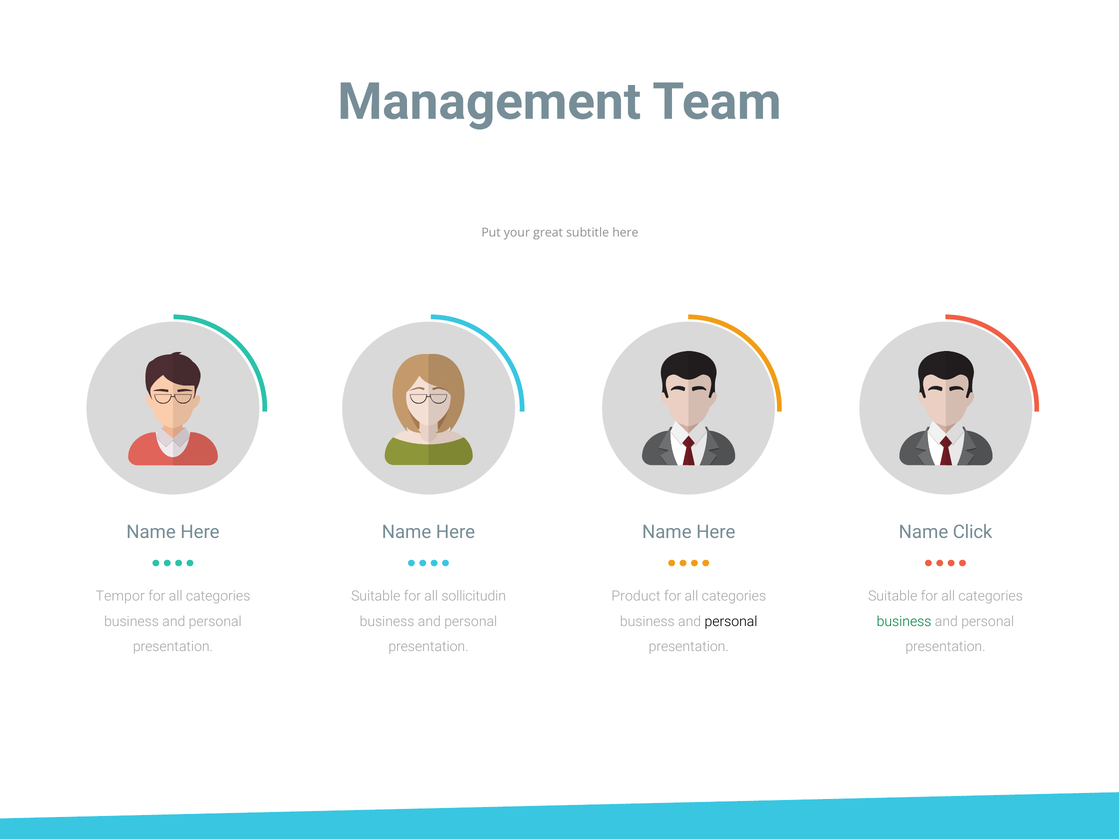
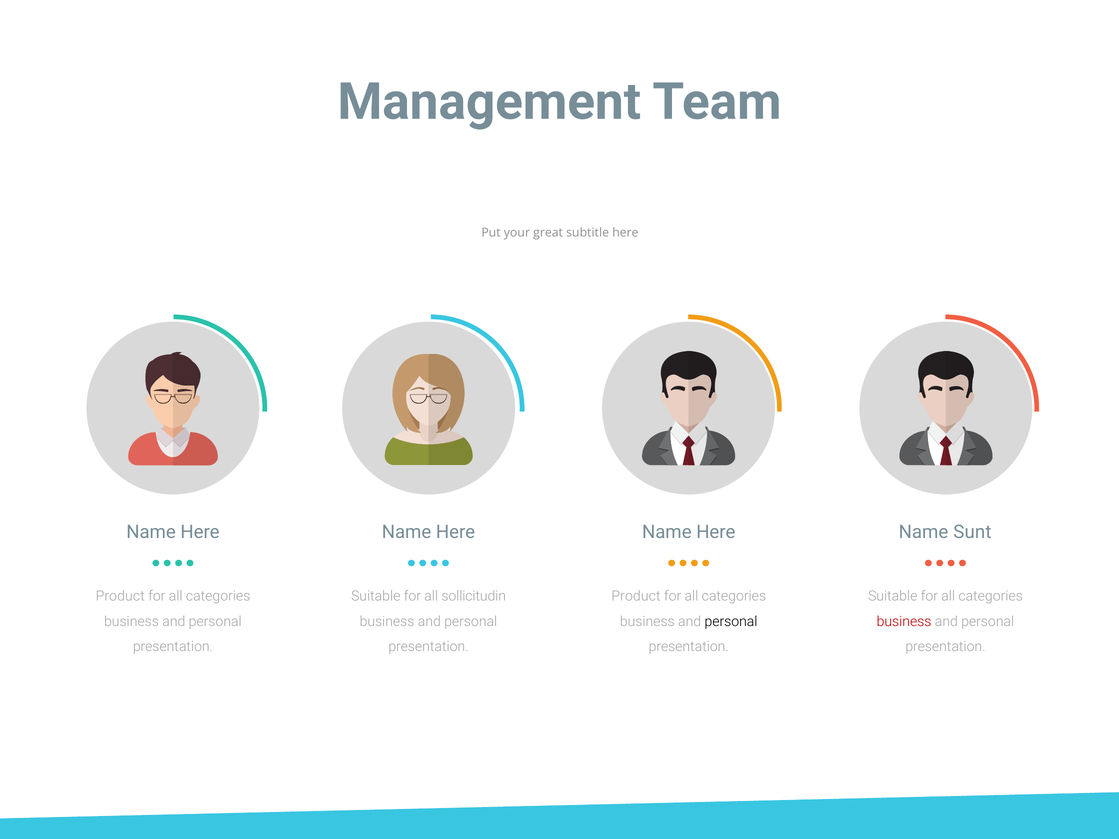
Click: Click -> Sunt
Tempor at (120, 596): Tempor -> Product
business at (904, 622) colour: green -> red
